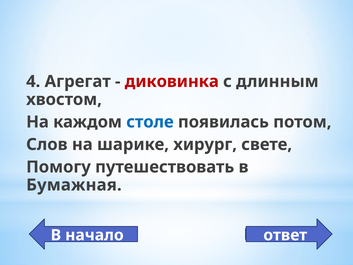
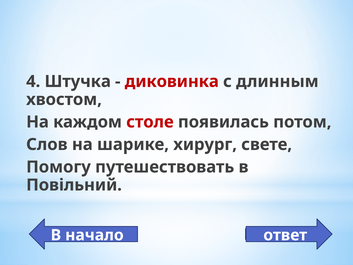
Агрегат: Агрегат -> Штучка
столе colour: blue -> red
Бумажная: Бумажная -> Повільний
